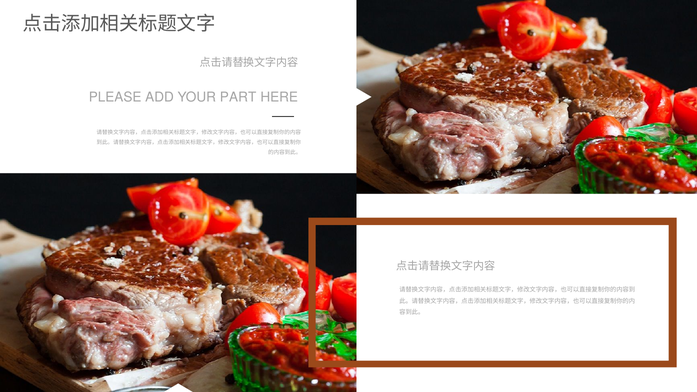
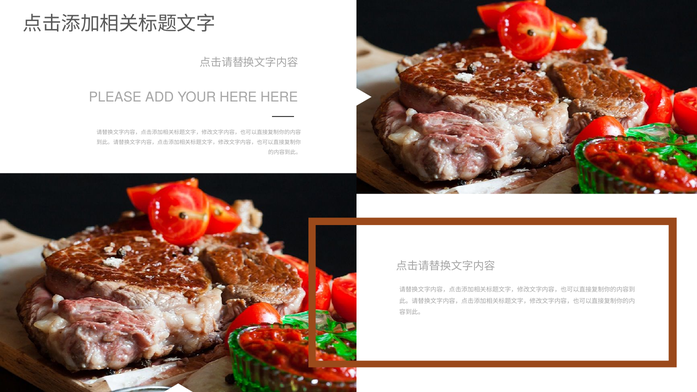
YOUR PART: PART -> HERE
